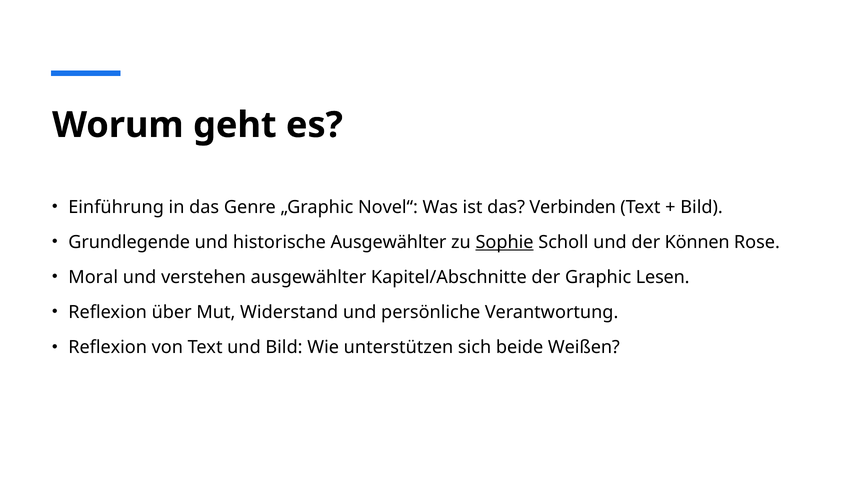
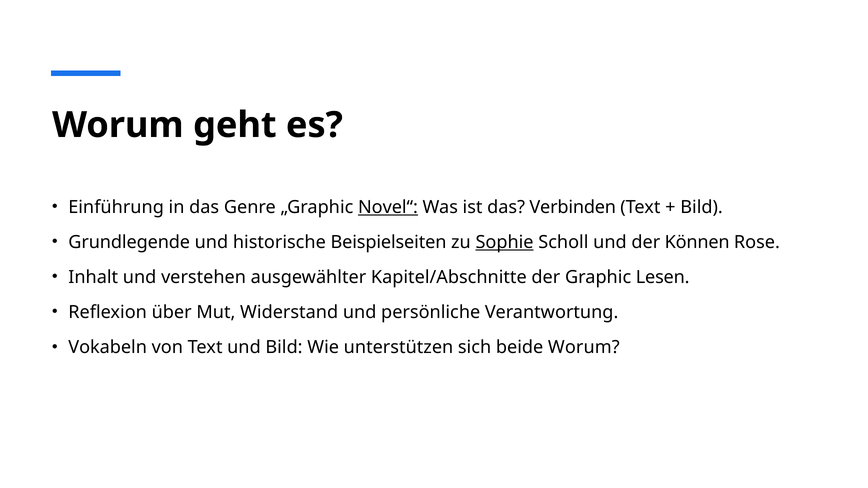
Novel“ underline: none -> present
historische Ausgewählter: Ausgewählter -> Beispielseiten
Moral: Moral -> Inhalt
Reflexion at (108, 348): Reflexion -> Vokabeln
beide Weißen: Weißen -> Worum
